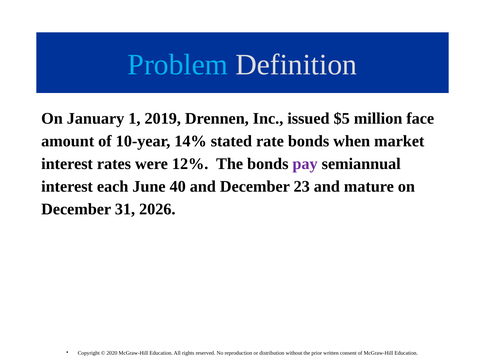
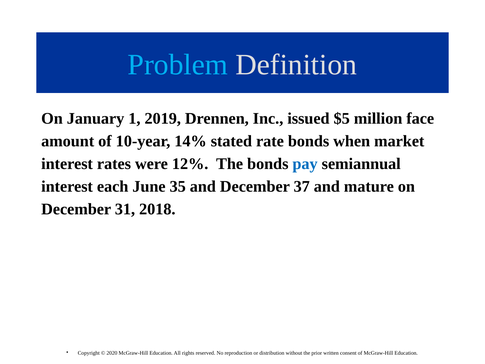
pay colour: purple -> blue
40: 40 -> 35
23: 23 -> 37
2026: 2026 -> 2018
